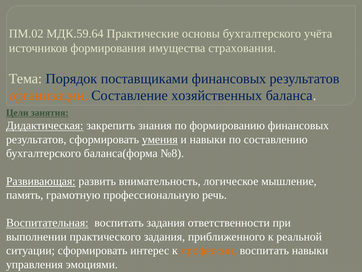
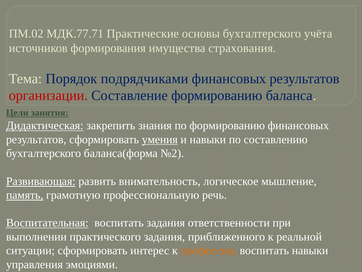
МДК.59.64: МДК.59.64 -> МДК.77.71
поставщиками: поставщиками -> подрядчиками
организации colour: orange -> red
Составление хозяйственных: хозяйственных -> формированию
№8: №8 -> №2
память underline: none -> present
